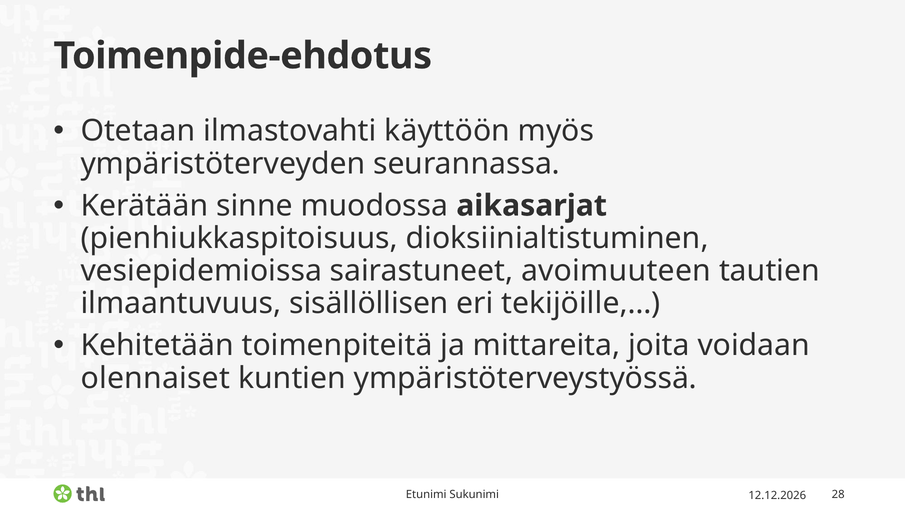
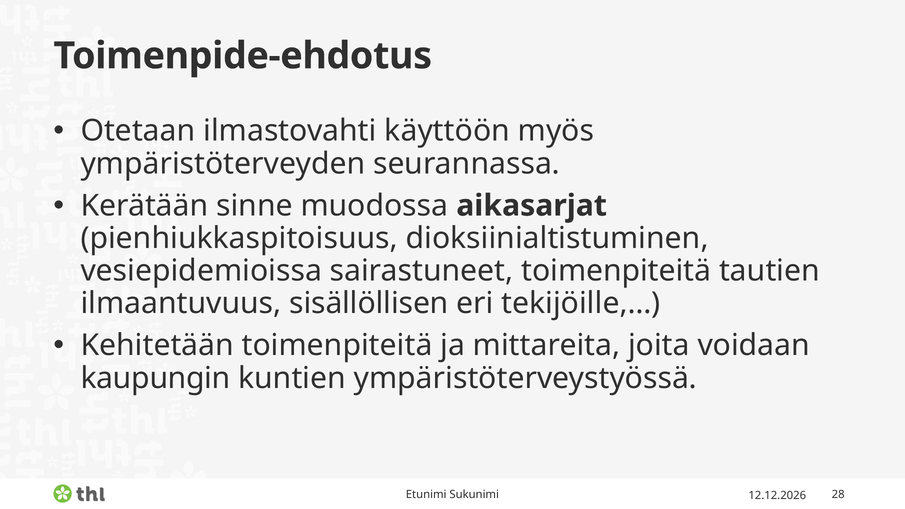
sairastuneet avoimuuteen: avoimuuteen -> toimenpiteitä
olennaiset: olennaiset -> kaupungin
